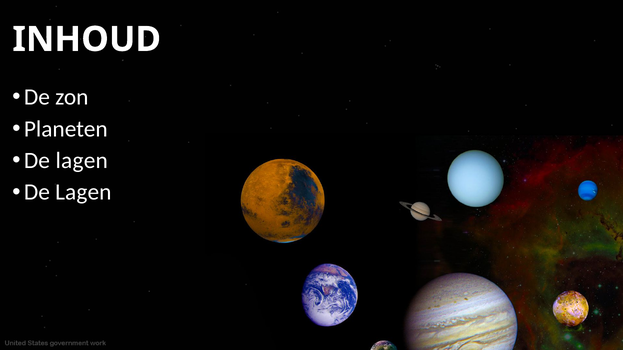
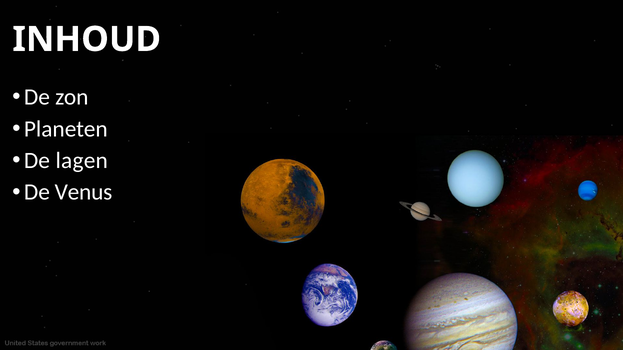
Lagen at (83, 192): Lagen -> Venus
